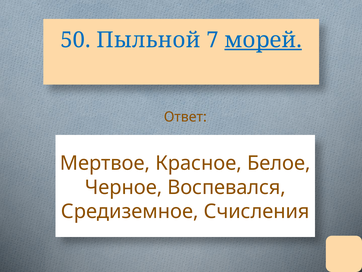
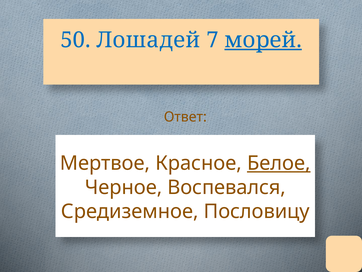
Пыльной: Пыльной -> Лошадей
Белое underline: none -> present
Счисления: Счисления -> Пословицу
